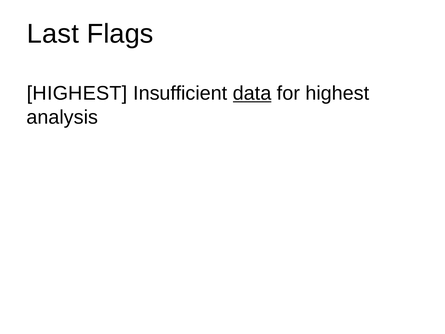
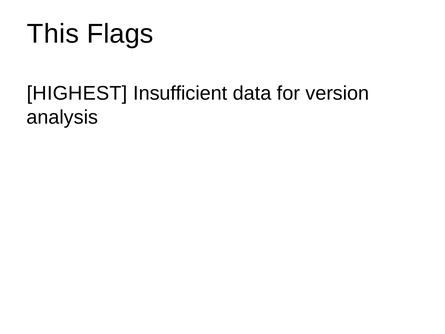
Last: Last -> This
data underline: present -> none
for highest: highest -> version
